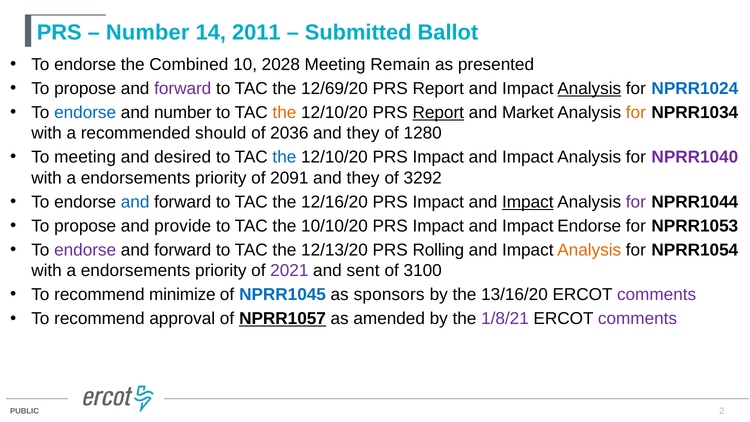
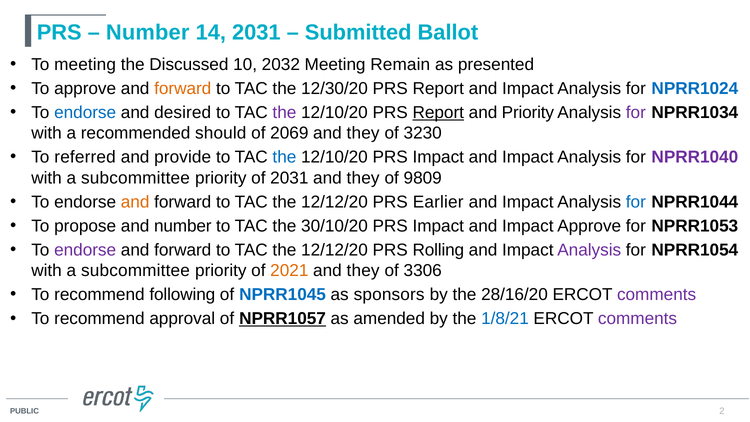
14 2011: 2011 -> 2031
endorse at (85, 64): endorse -> meeting
Combined: Combined -> Discussed
2028: 2028 -> 2032
propose at (85, 88): propose -> approve
forward at (183, 88) colour: purple -> orange
12/69/20: 12/69/20 -> 12/30/20
Analysis at (589, 88) underline: present -> none
and number: number -> desired
the at (284, 113) colour: orange -> purple
and Market: Market -> Priority
for at (636, 113) colour: orange -> purple
2036: 2036 -> 2069
1280: 1280 -> 3230
To meeting: meeting -> referred
desired: desired -> provide
endorsements at (136, 178): endorsements -> subcommittee
of 2091: 2091 -> 2031
3292: 3292 -> 9809
and at (135, 202) colour: blue -> orange
12/16/20 at (334, 202): 12/16/20 -> 12/12/20
Impact at (438, 202): Impact -> Earlier
Impact at (528, 202) underline: present -> none
for at (636, 202) colour: purple -> blue
and provide: provide -> number
10/10/20: 10/10/20 -> 30/10/20
Impact Endorse: Endorse -> Approve
12/13/20 at (334, 250): 12/13/20 -> 12/12/20
Analysis at (589, 250) colour: orange -> purple
endorsements at (136, 271): endorsements -> subcommittee
2021 colour: purple -> orange
sent at (363, 271): sent -> they
3100: 3100 -> 3306
minimize: minimize -> following
13/16/20: 13/16/20 -> 28/16/20
1/8/21 colour: purple -> blue
